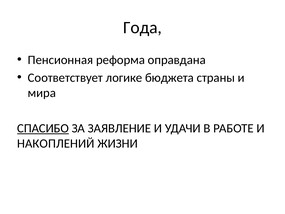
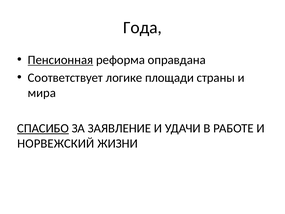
Пенсионная underline: none -> present
бюджета: бюджета -> площади
НАКОПЛЕНИЙ: НАКОПЛЕНИЙ -> НОРВЕЖСКИЙ
